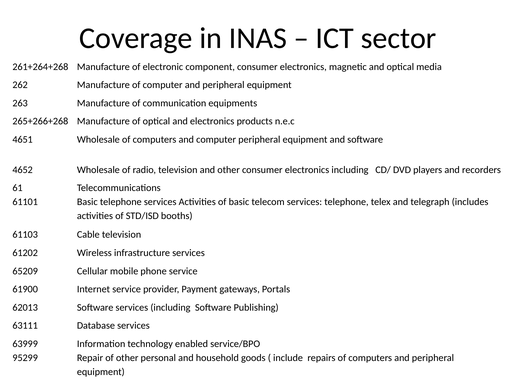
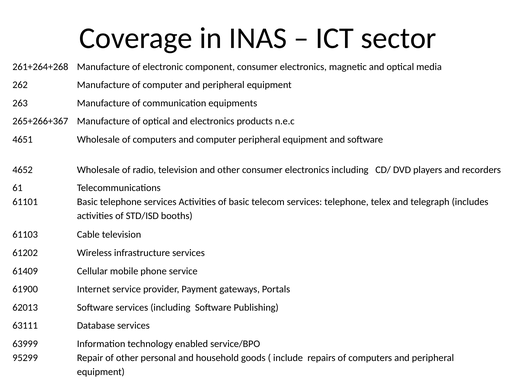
265+266+268: 265+266+268 -> 265+266+367
65209: 65209 -> 61409
